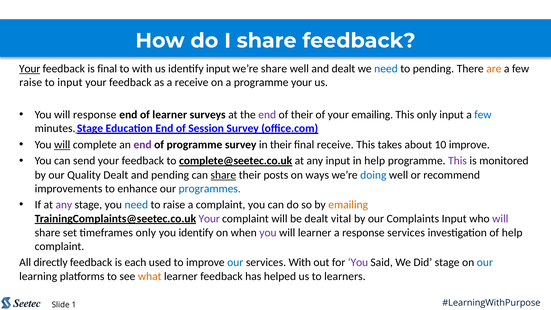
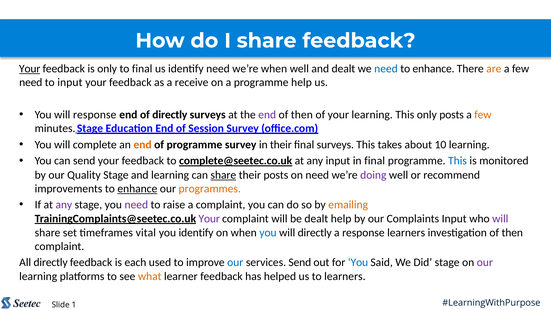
is final: final -> only
to with: with -> final
identify input: input -> need
we’re share: share -> when
pending at (433, 69): pending -> enhance
raise at (31, 82): raise -> need
programme your: your -> help
of learner: learner -> directly
their at (302, 115): their -> then
your emailing: emailing -> learning
only input: input -> posts
few at (483, 115) colour: blue -> orange
will at (62, 145) underline: present -> none
end at (143, 145) colour: purple -> orange
final receive: receive -> surveys
10 improve: improve -> learning
in help: help -> final
This at (458, 161) colour: purple -> blue
Quality Dealt: Dealt -> Stage
and pending: pending -> learning
on ways: ways -> need
doing colour: blue -> purple
enhance at (137, 189) underline: none -> present
programmes colour: blue -> orange
need at (136, 205) colour: blue -> purple
dealt vital: vital -> help
timeframes only: only -> vital
you at (268, 233) colour: purple -> blue
will learner: learner -> directly
response services: services -> learners
investigation of help: help -> then
services With: With -> Send
You at (358, 262) colour: purple -> blue
our at (485, 262) colour: blue -> purple
